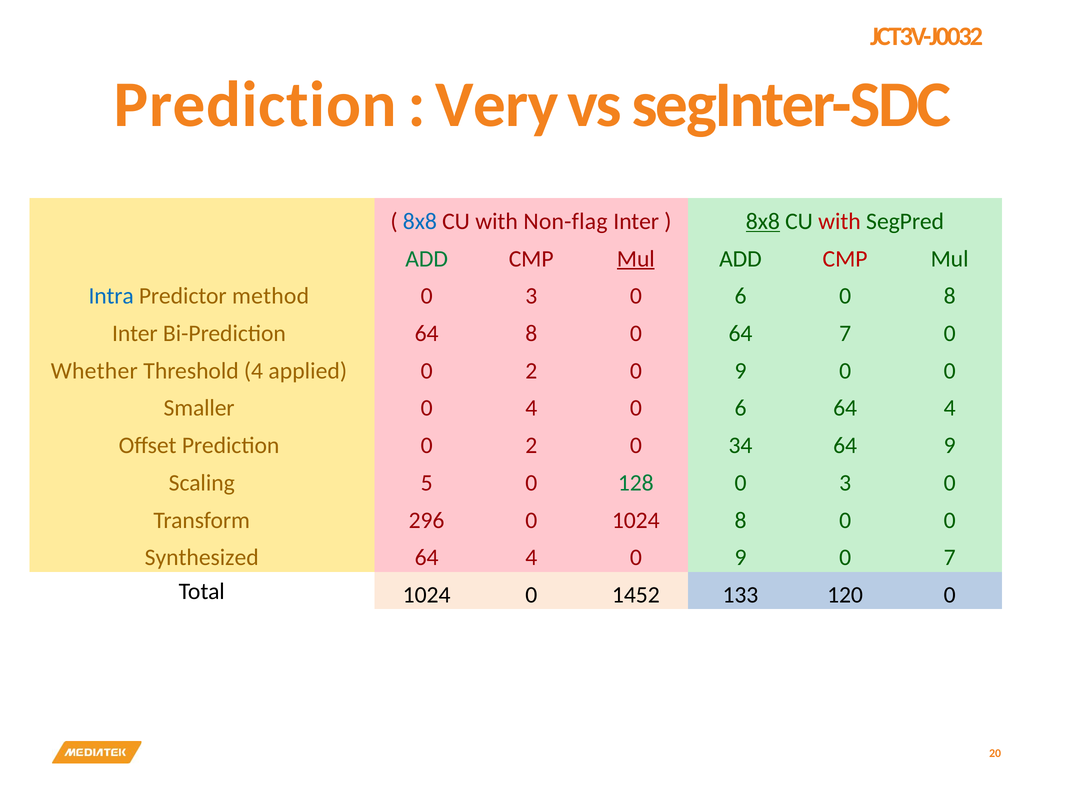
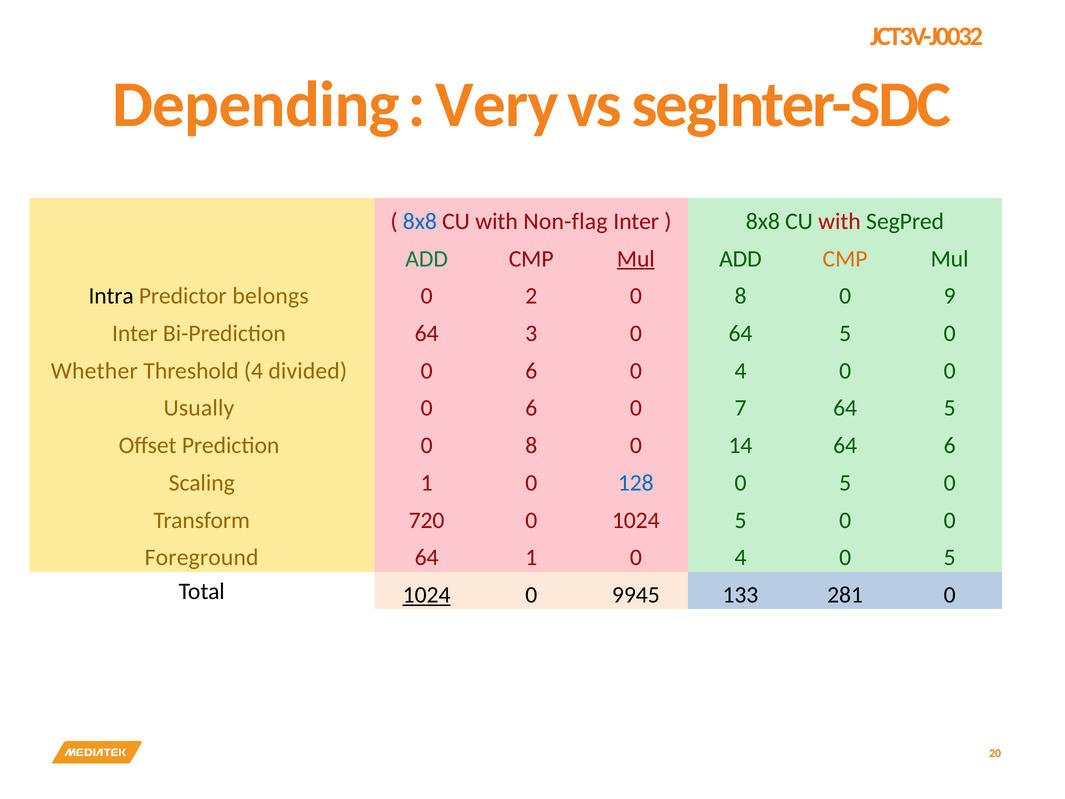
Prediction at (255, 105): Prediction -> Depending
8x8 at (763, 221) underline: present -> none
CMP at (845, 259) colour: red -> orange
Intra colour: blue -> black
method: method -> belongs
3 at (531, 296): 3 -> 2
6 at (740, 296): 6 -> 8
0 8: 8 -> 9
64 8: 8 -> 3
0 64 7: 7 -> 5
applied: applied -> divided
2 at (531, 371): 2 -> 6
9 at (740, 371): 9 -> 4
Smaller: Smaller -> Usually
4 at (531, 408): 4 -> 6
6 at (740, 408): 6 -> 7
4 at (950, 408): 4 -> 5
Prediction 0 2: 2 -> 8
34: 34 -> 14
64 9: 9 -> 6
Scaling 5: 5 -> 1
128 colour: green -> blue
3 at (845, 483): 3 -> 5
296: 296 -> 720
1024 8: 8 -> 5
Synthesized: Synthesized -> Foreground
4 at (531, 557): 4 -> 1
9 at (740, 557): 9 -> 4
7 at (950, 557): 7 -> 5
1024 at (427, 595) underline: none -> present
1452: 1452 -> 9945
120: 120 -> 281
